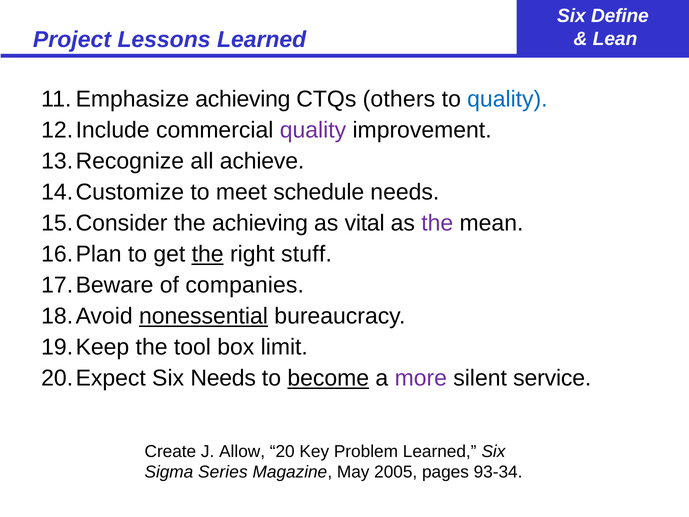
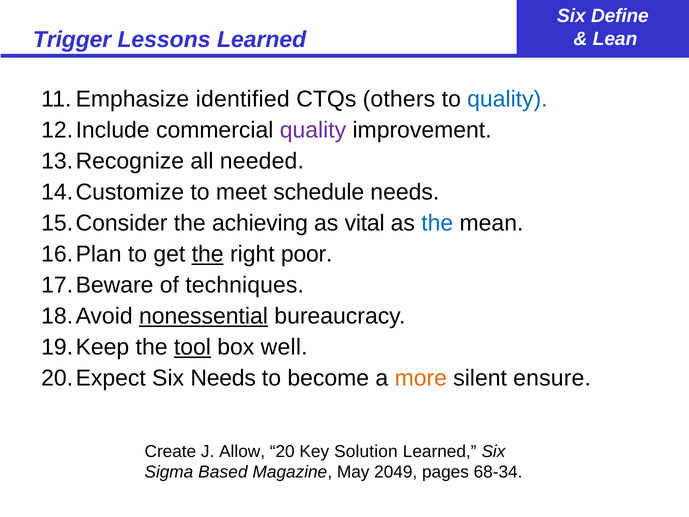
Project: Project -> Trigger
achieving at (243, 99): achieving -> identified
achieve: achieve -> needed
the at (437, 223) colour: purple -> blue
stuff: stuff -> poor
companies: companies -> techniques
tool underline: none -> present
limit: limit -> well
become underline: present -> none
more colour: purple -> orange
service: service -> ensure
Problem: Problem -> Solution
Series: Series -> Based
2005: 2005 -> 2049
93-34: 93-34 -> 68-34
